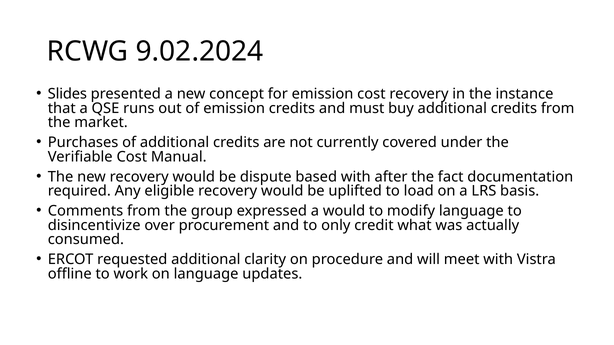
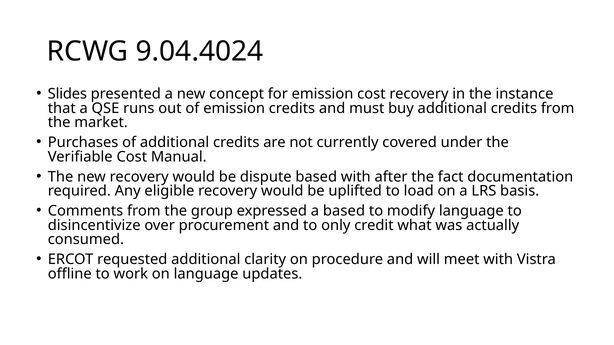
9.02.2024: 9.02.2024 -> 9.04.4024
a would: would -> based
